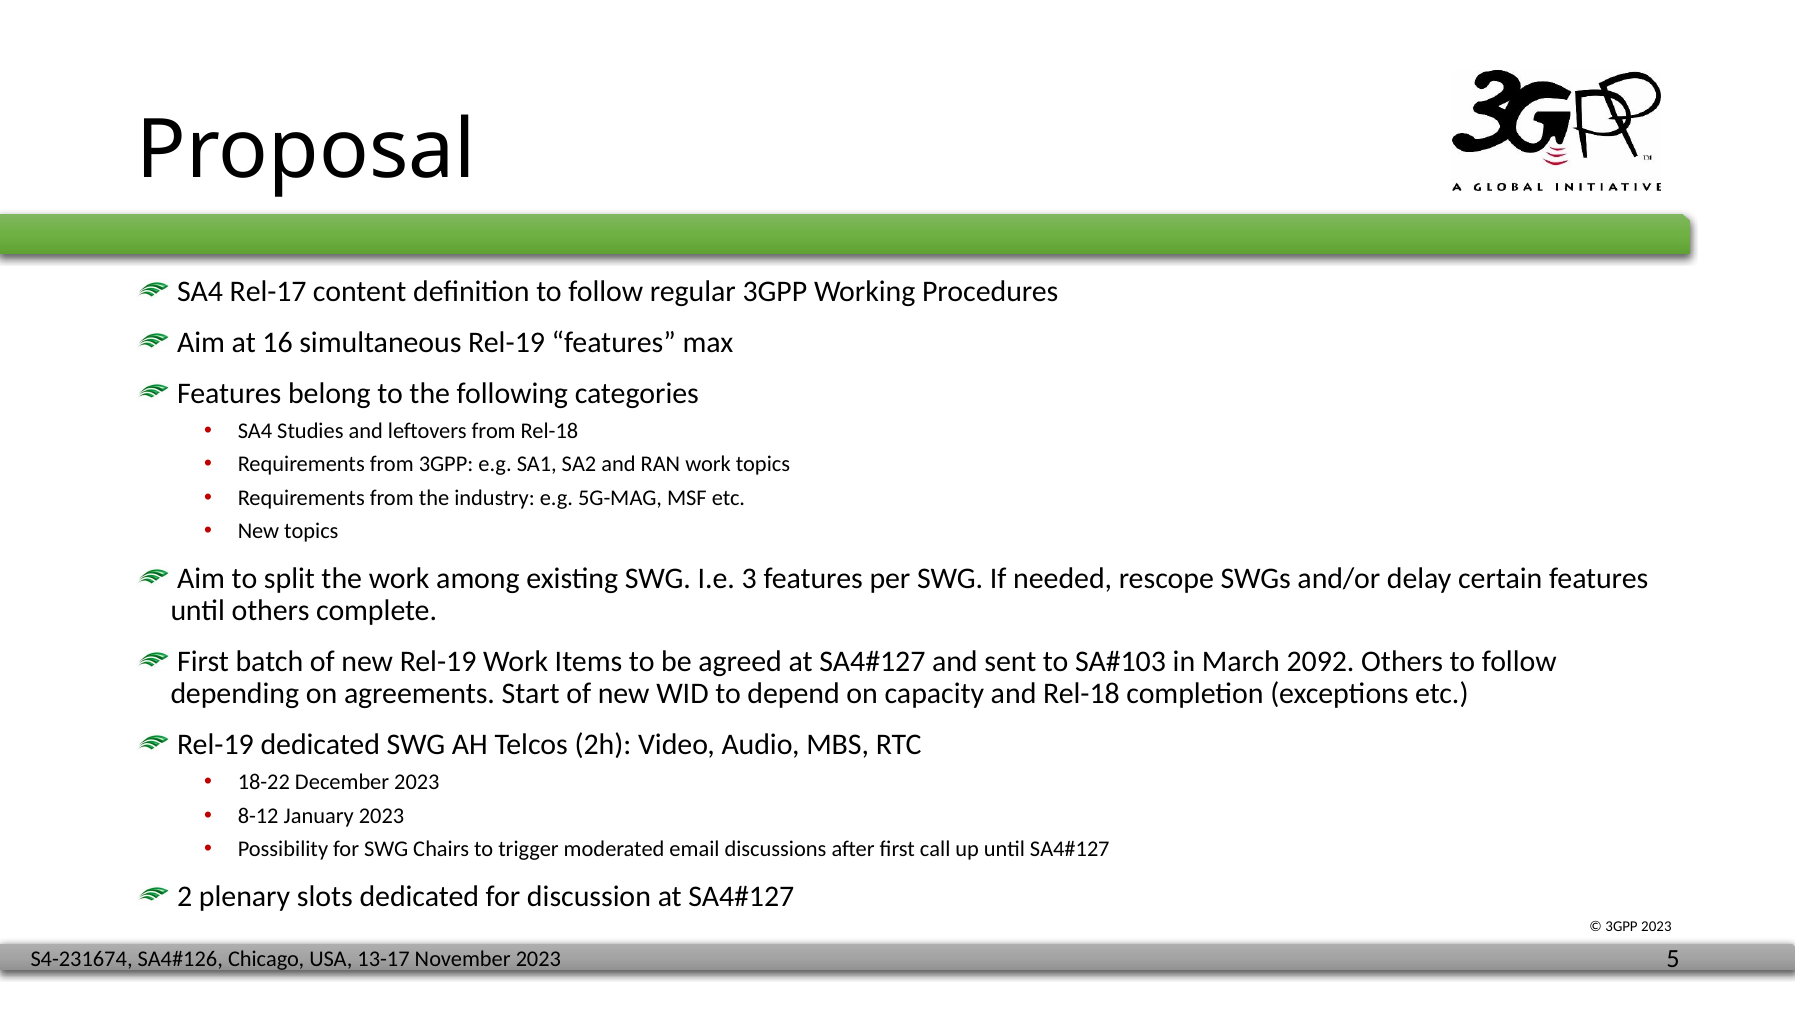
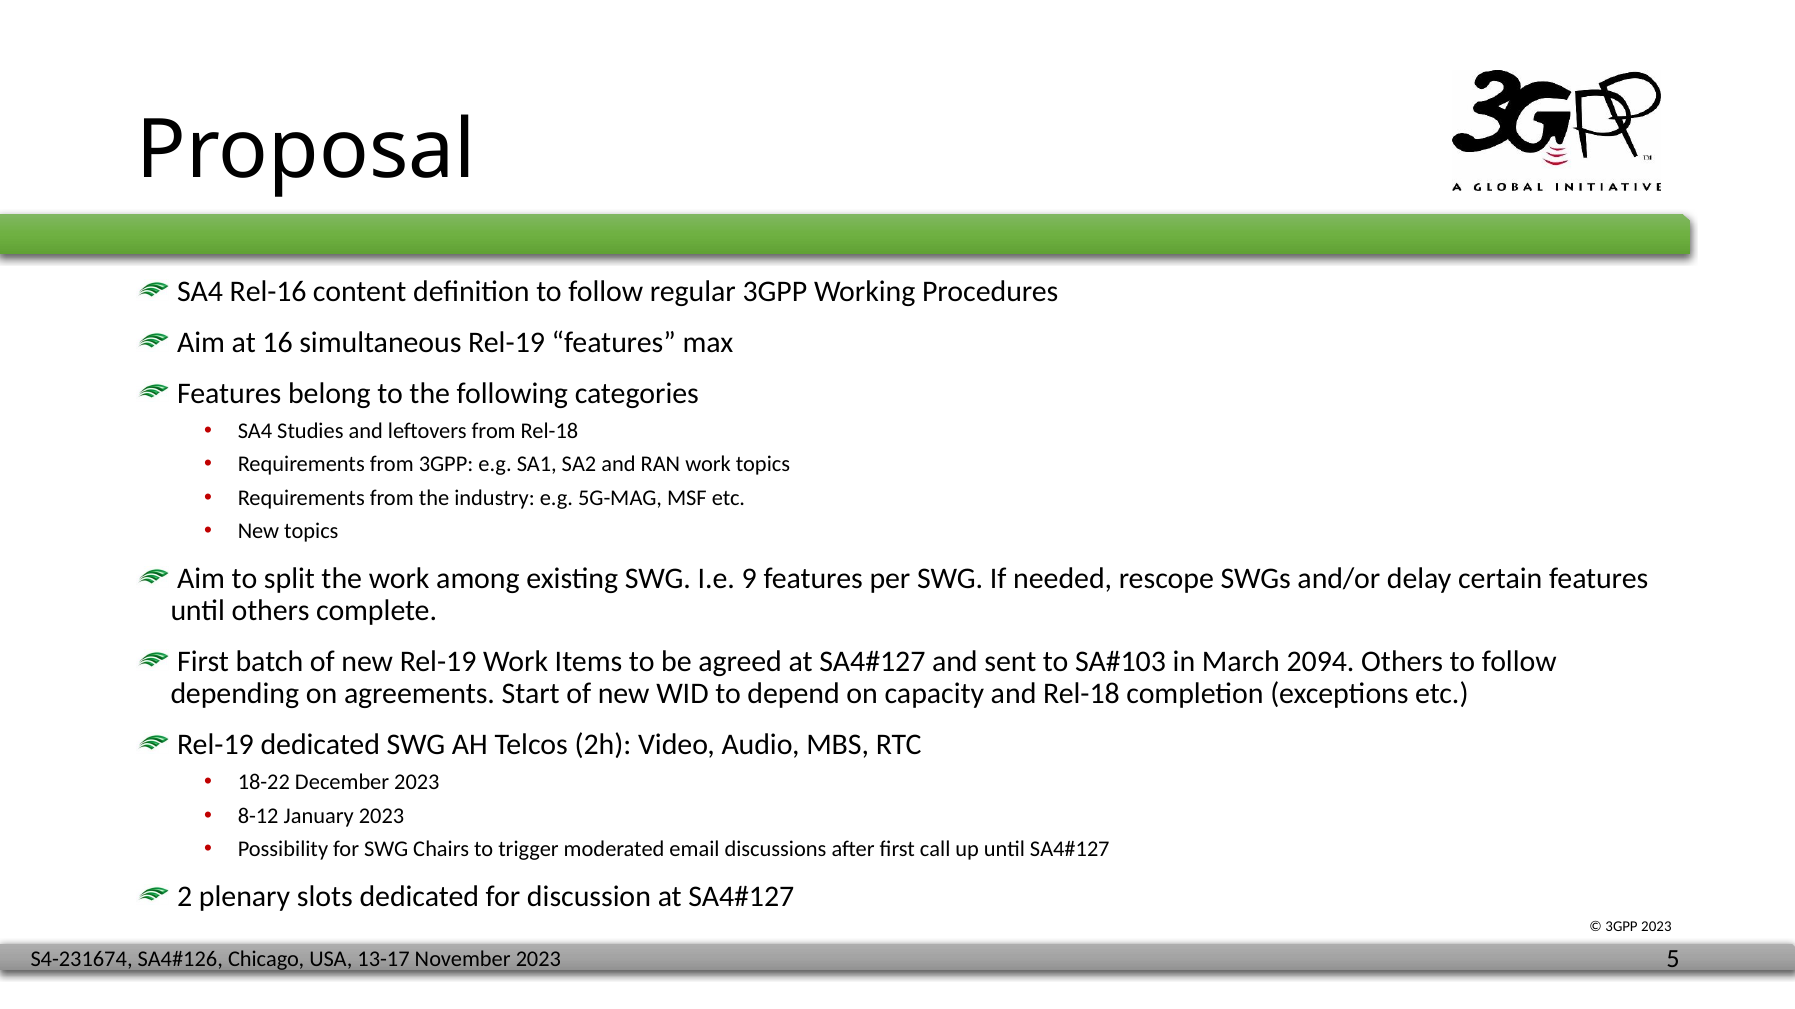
Rel-17: Rel-17 -> Rel-16
3: 3 -> 9
2092: 2092 -> 2094
